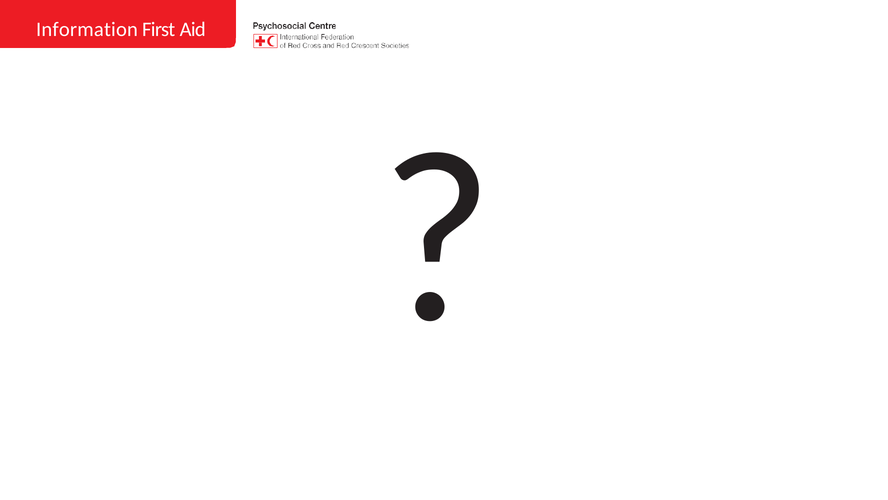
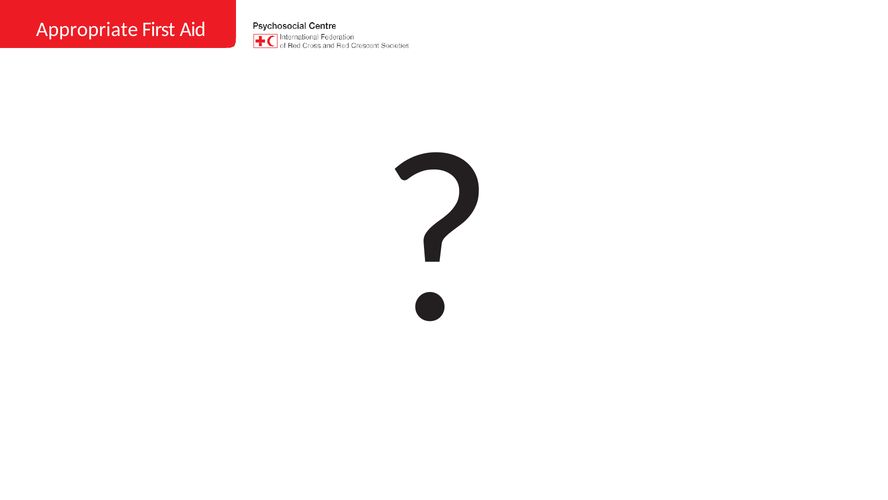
Information: Information -> Appropriate
